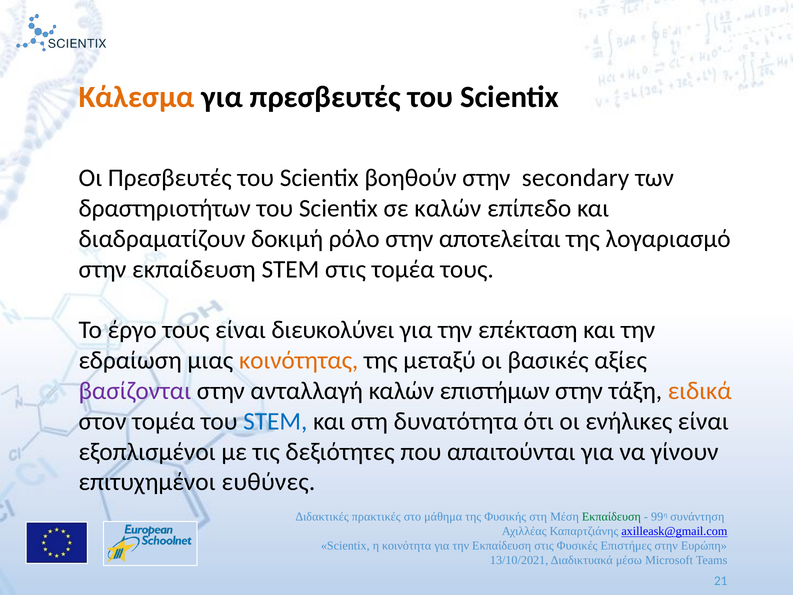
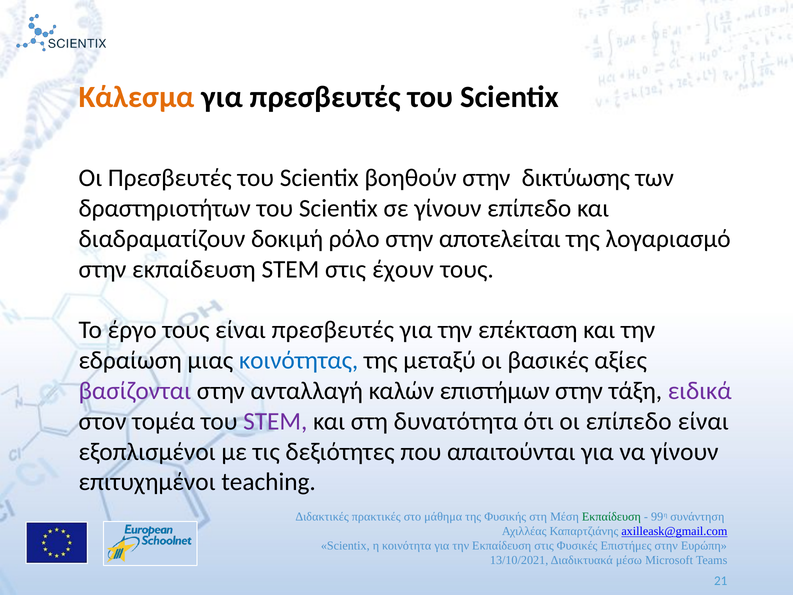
secondary: secondary -> δικτύωσης
σε καλών: καλών -> γίνουν
στις τομέα: τομέα -> έχουν
είναι διευκολύνει: διευκολύνει -> πρεσβευτές
κοινότητας colour: orange -> blue
ειδικά colour: orange -> purple
STEM at (275, 421) colour: blue -> purple
οι ενήλικες: ενήλικες -> επίπεδο
ευθύνες: ευθύνες -> teaching
